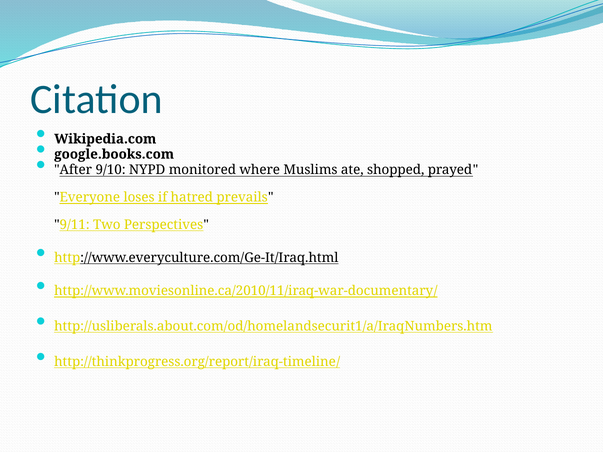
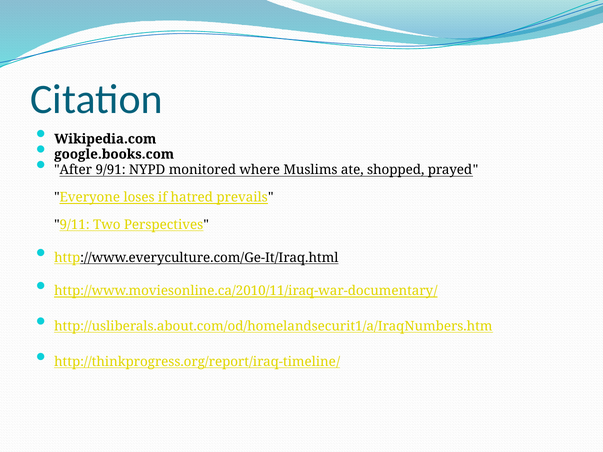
9/10: 9/10 -> 9/91
